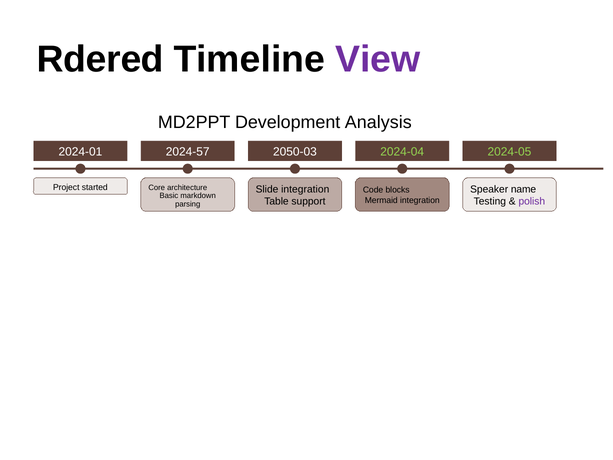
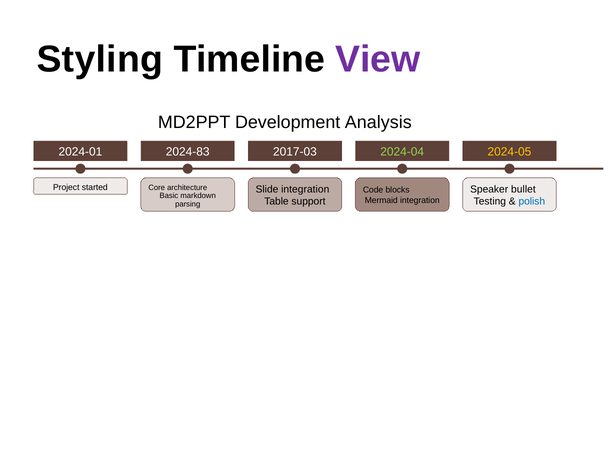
Rdered: Rdered -> Styling
2024-57: 2024-57 -> 2024-83
2050-03: 2050-03 -> 2017-03
2024-05 colour: light green -> yellow
name: name -> bullet
polish colour: purple -> blue
